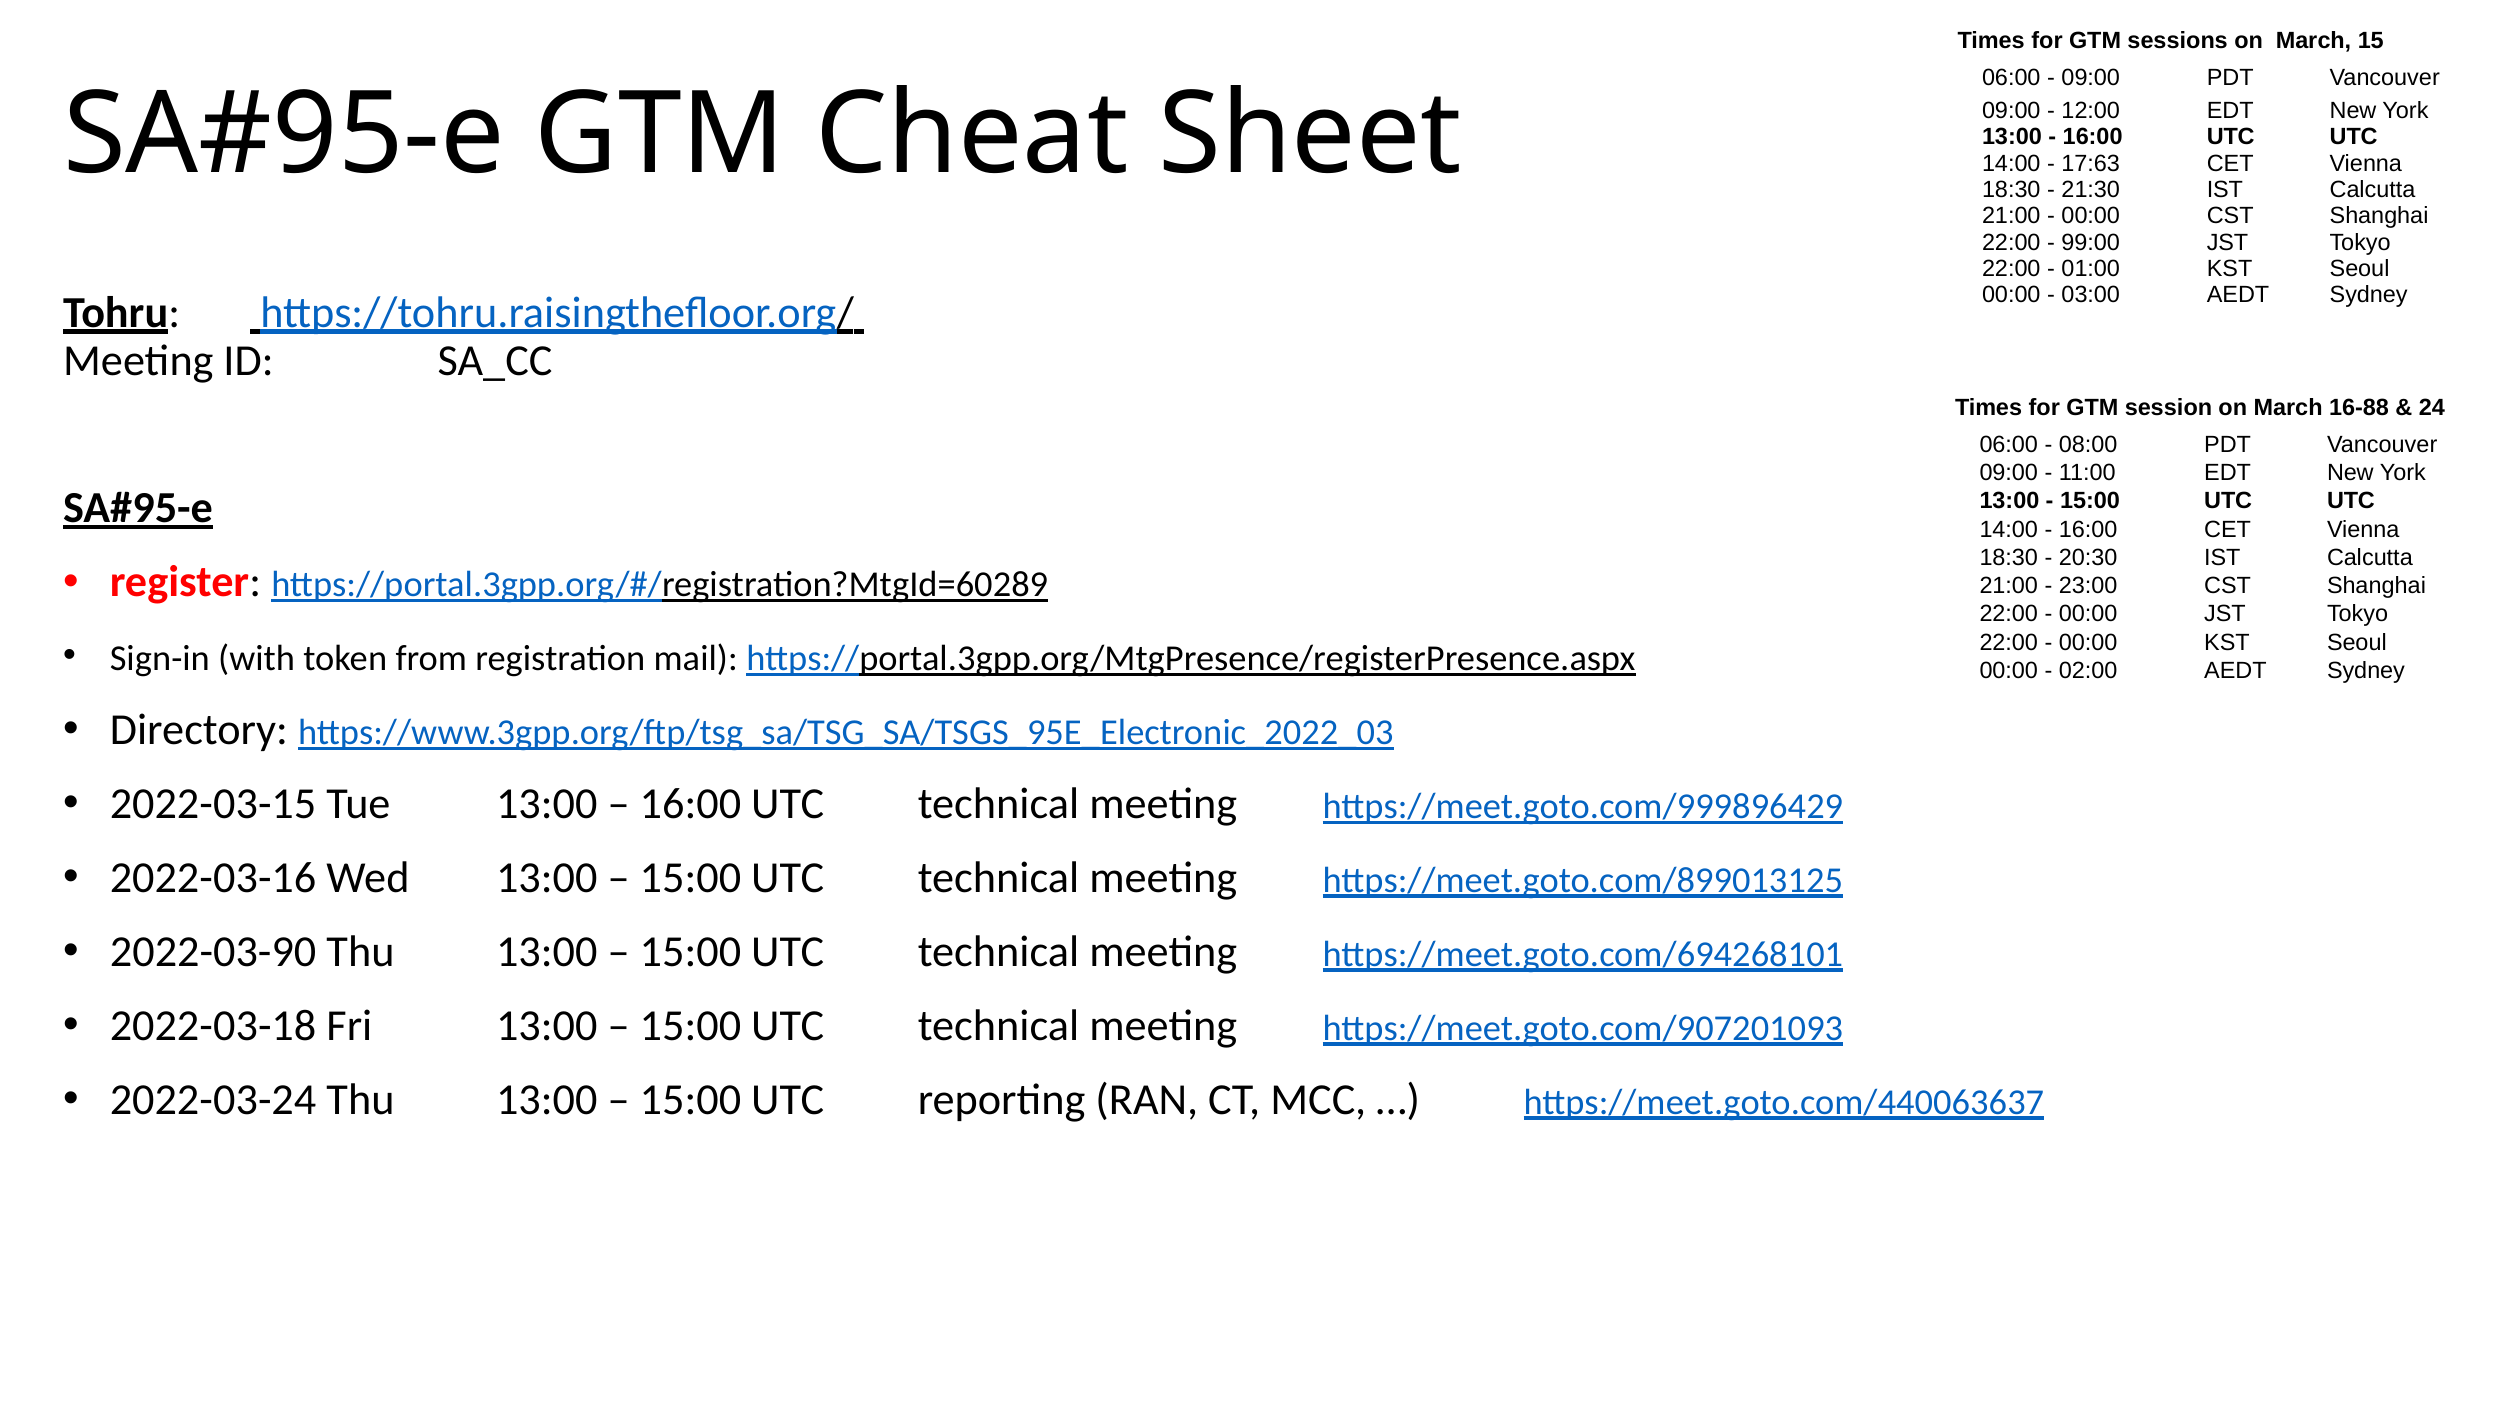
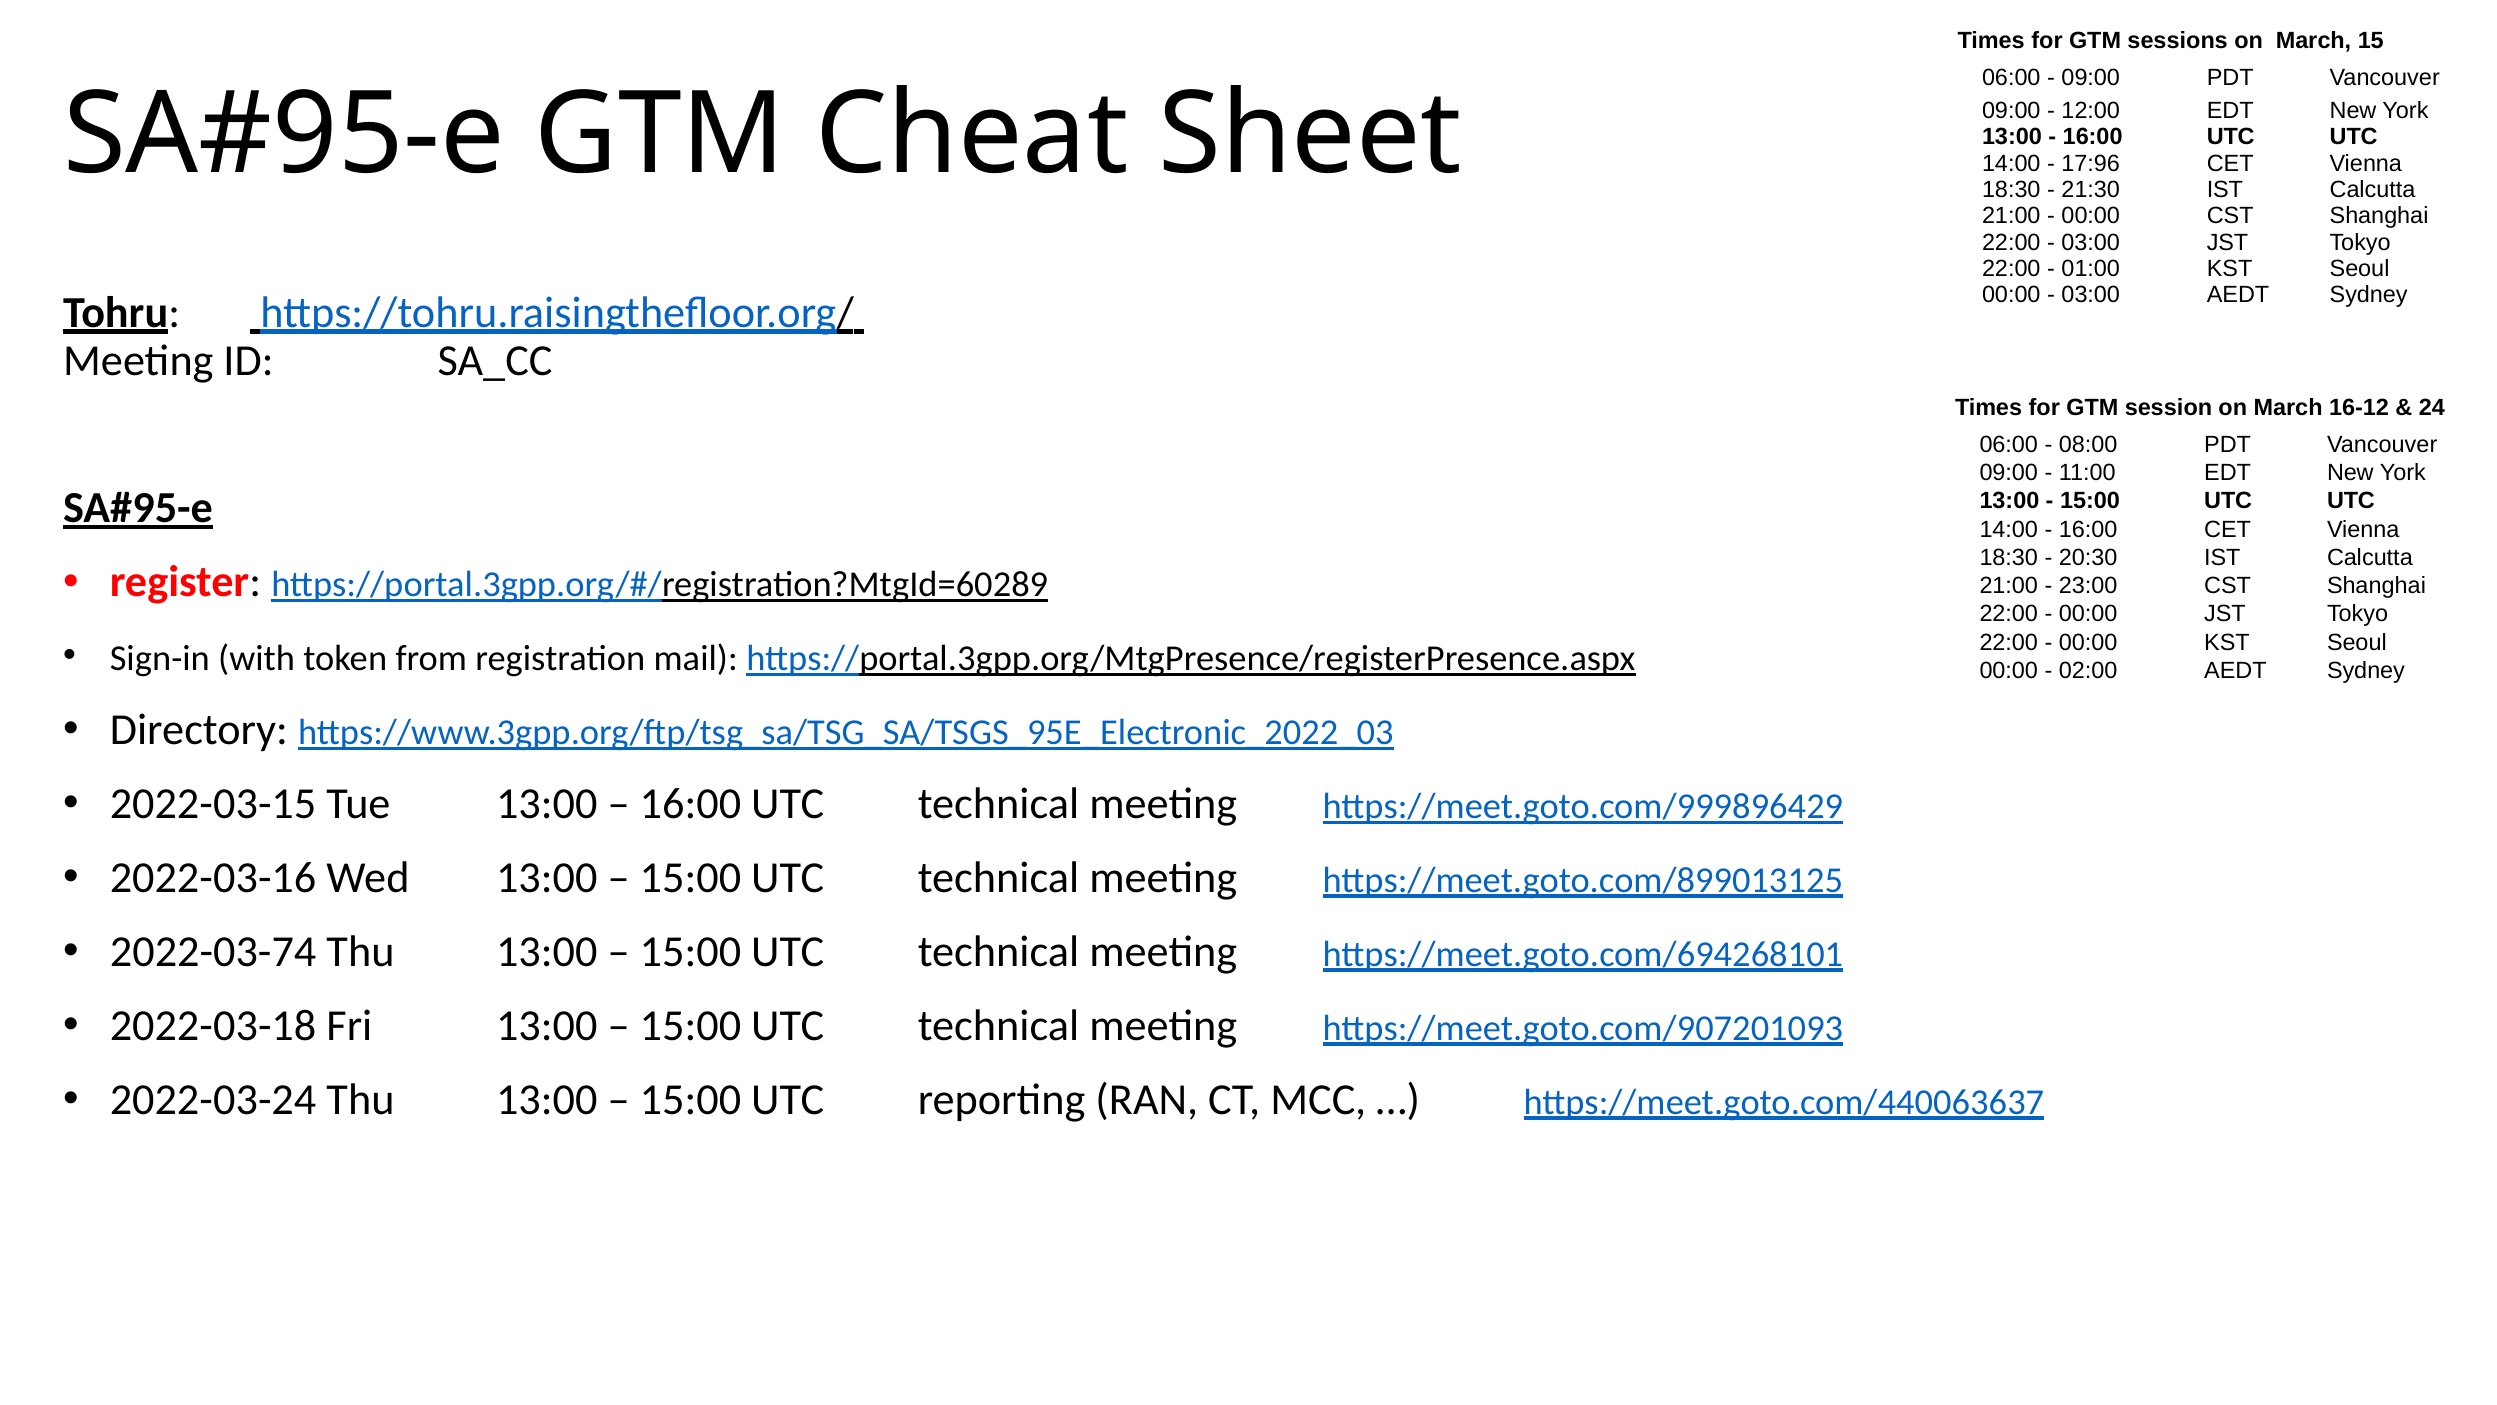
17:63: 17:63 -> 17:96
99:00 at (2091, 242): 99:00 -> 03:00
16-88: 16-88 -> 16-12
2022-03-90: 2022-03-90 -> 2022-03-74
